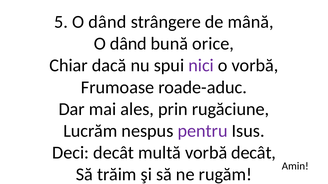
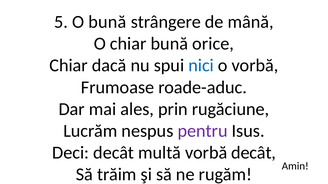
5 O dând: dând -> bună
dând at (128, 44): dând -> chiar
nici colour: purple -> blue
